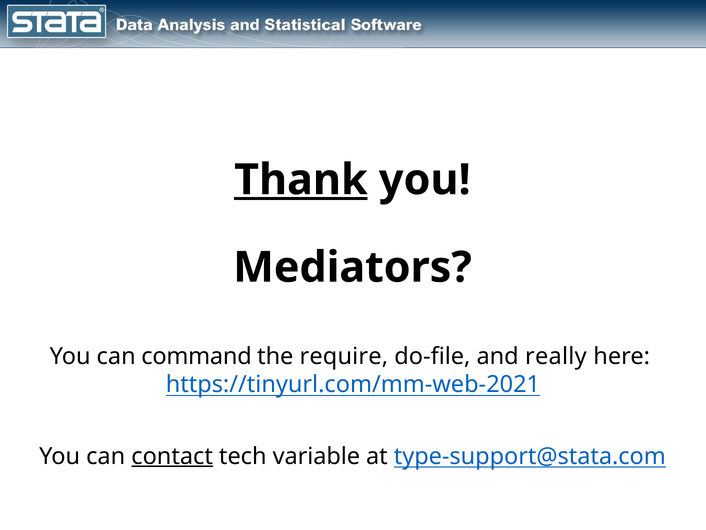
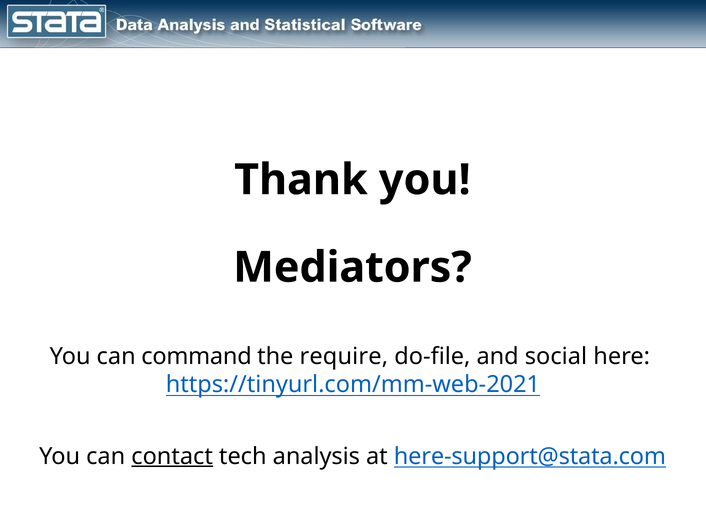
Thank underline: present -> none
really: really -> social
variable: variable -> analysis
type-support@stata.com: type-support@stata.com -> here-support@stata.com
